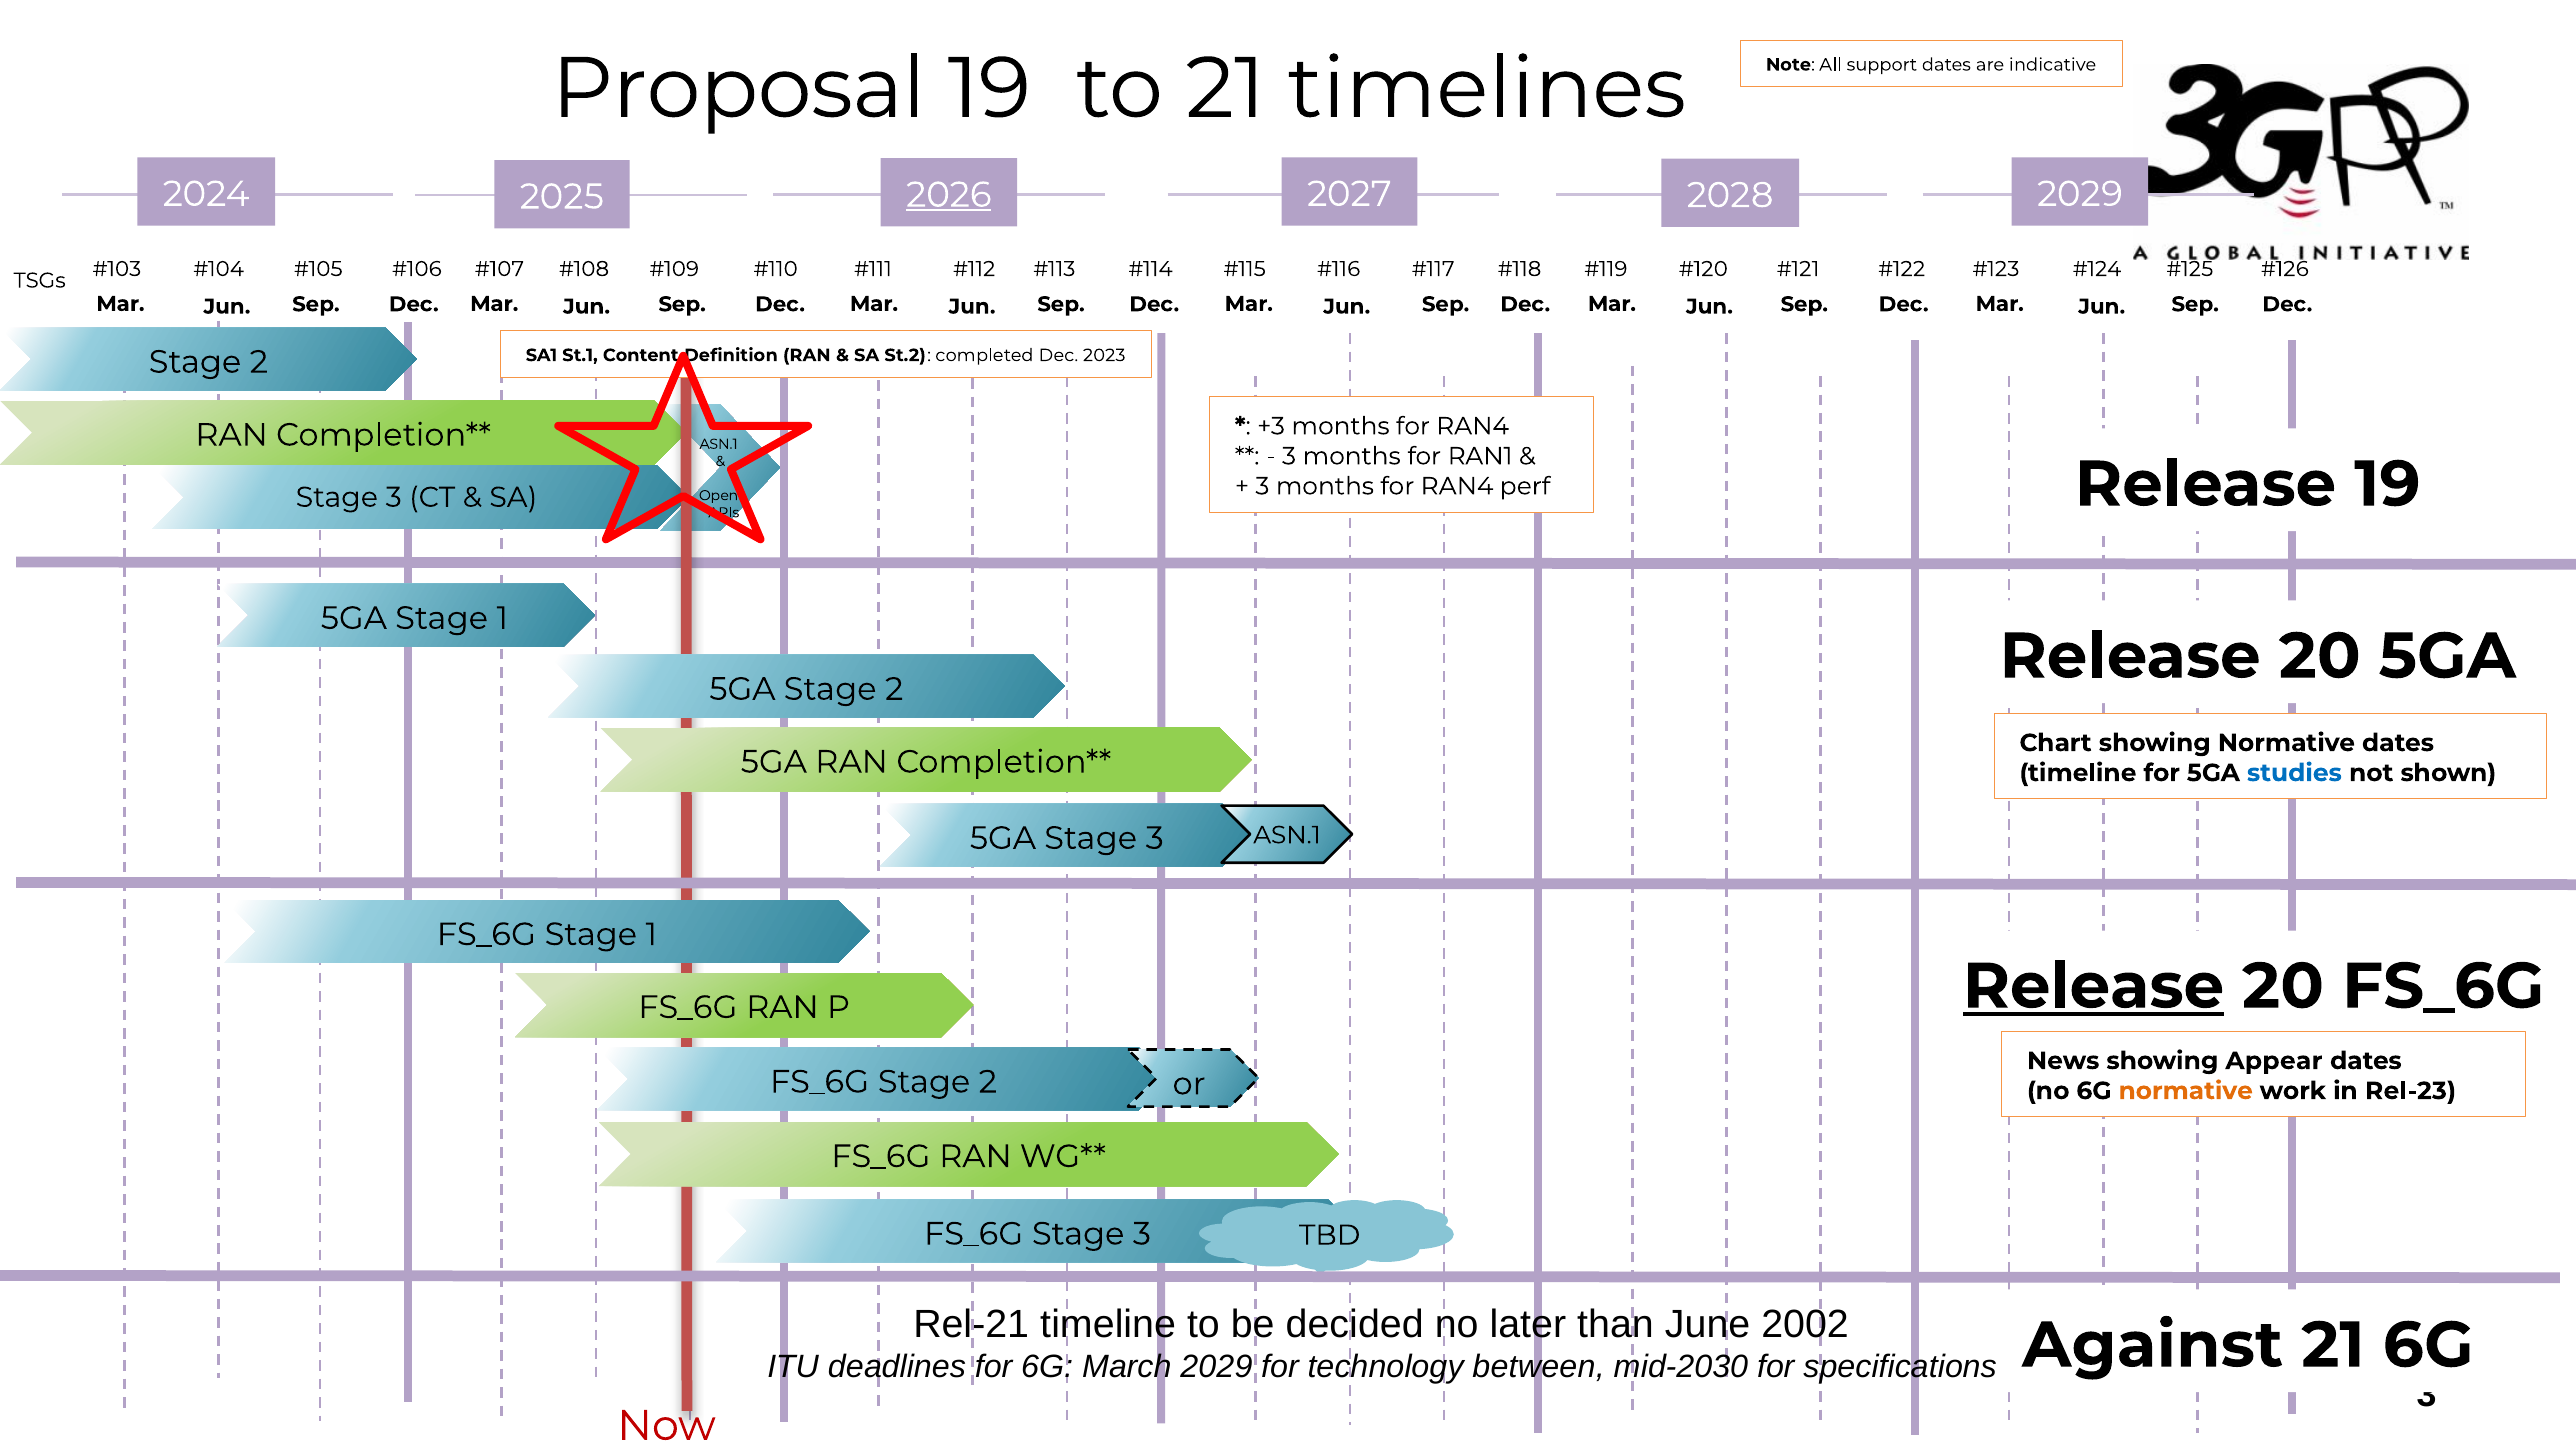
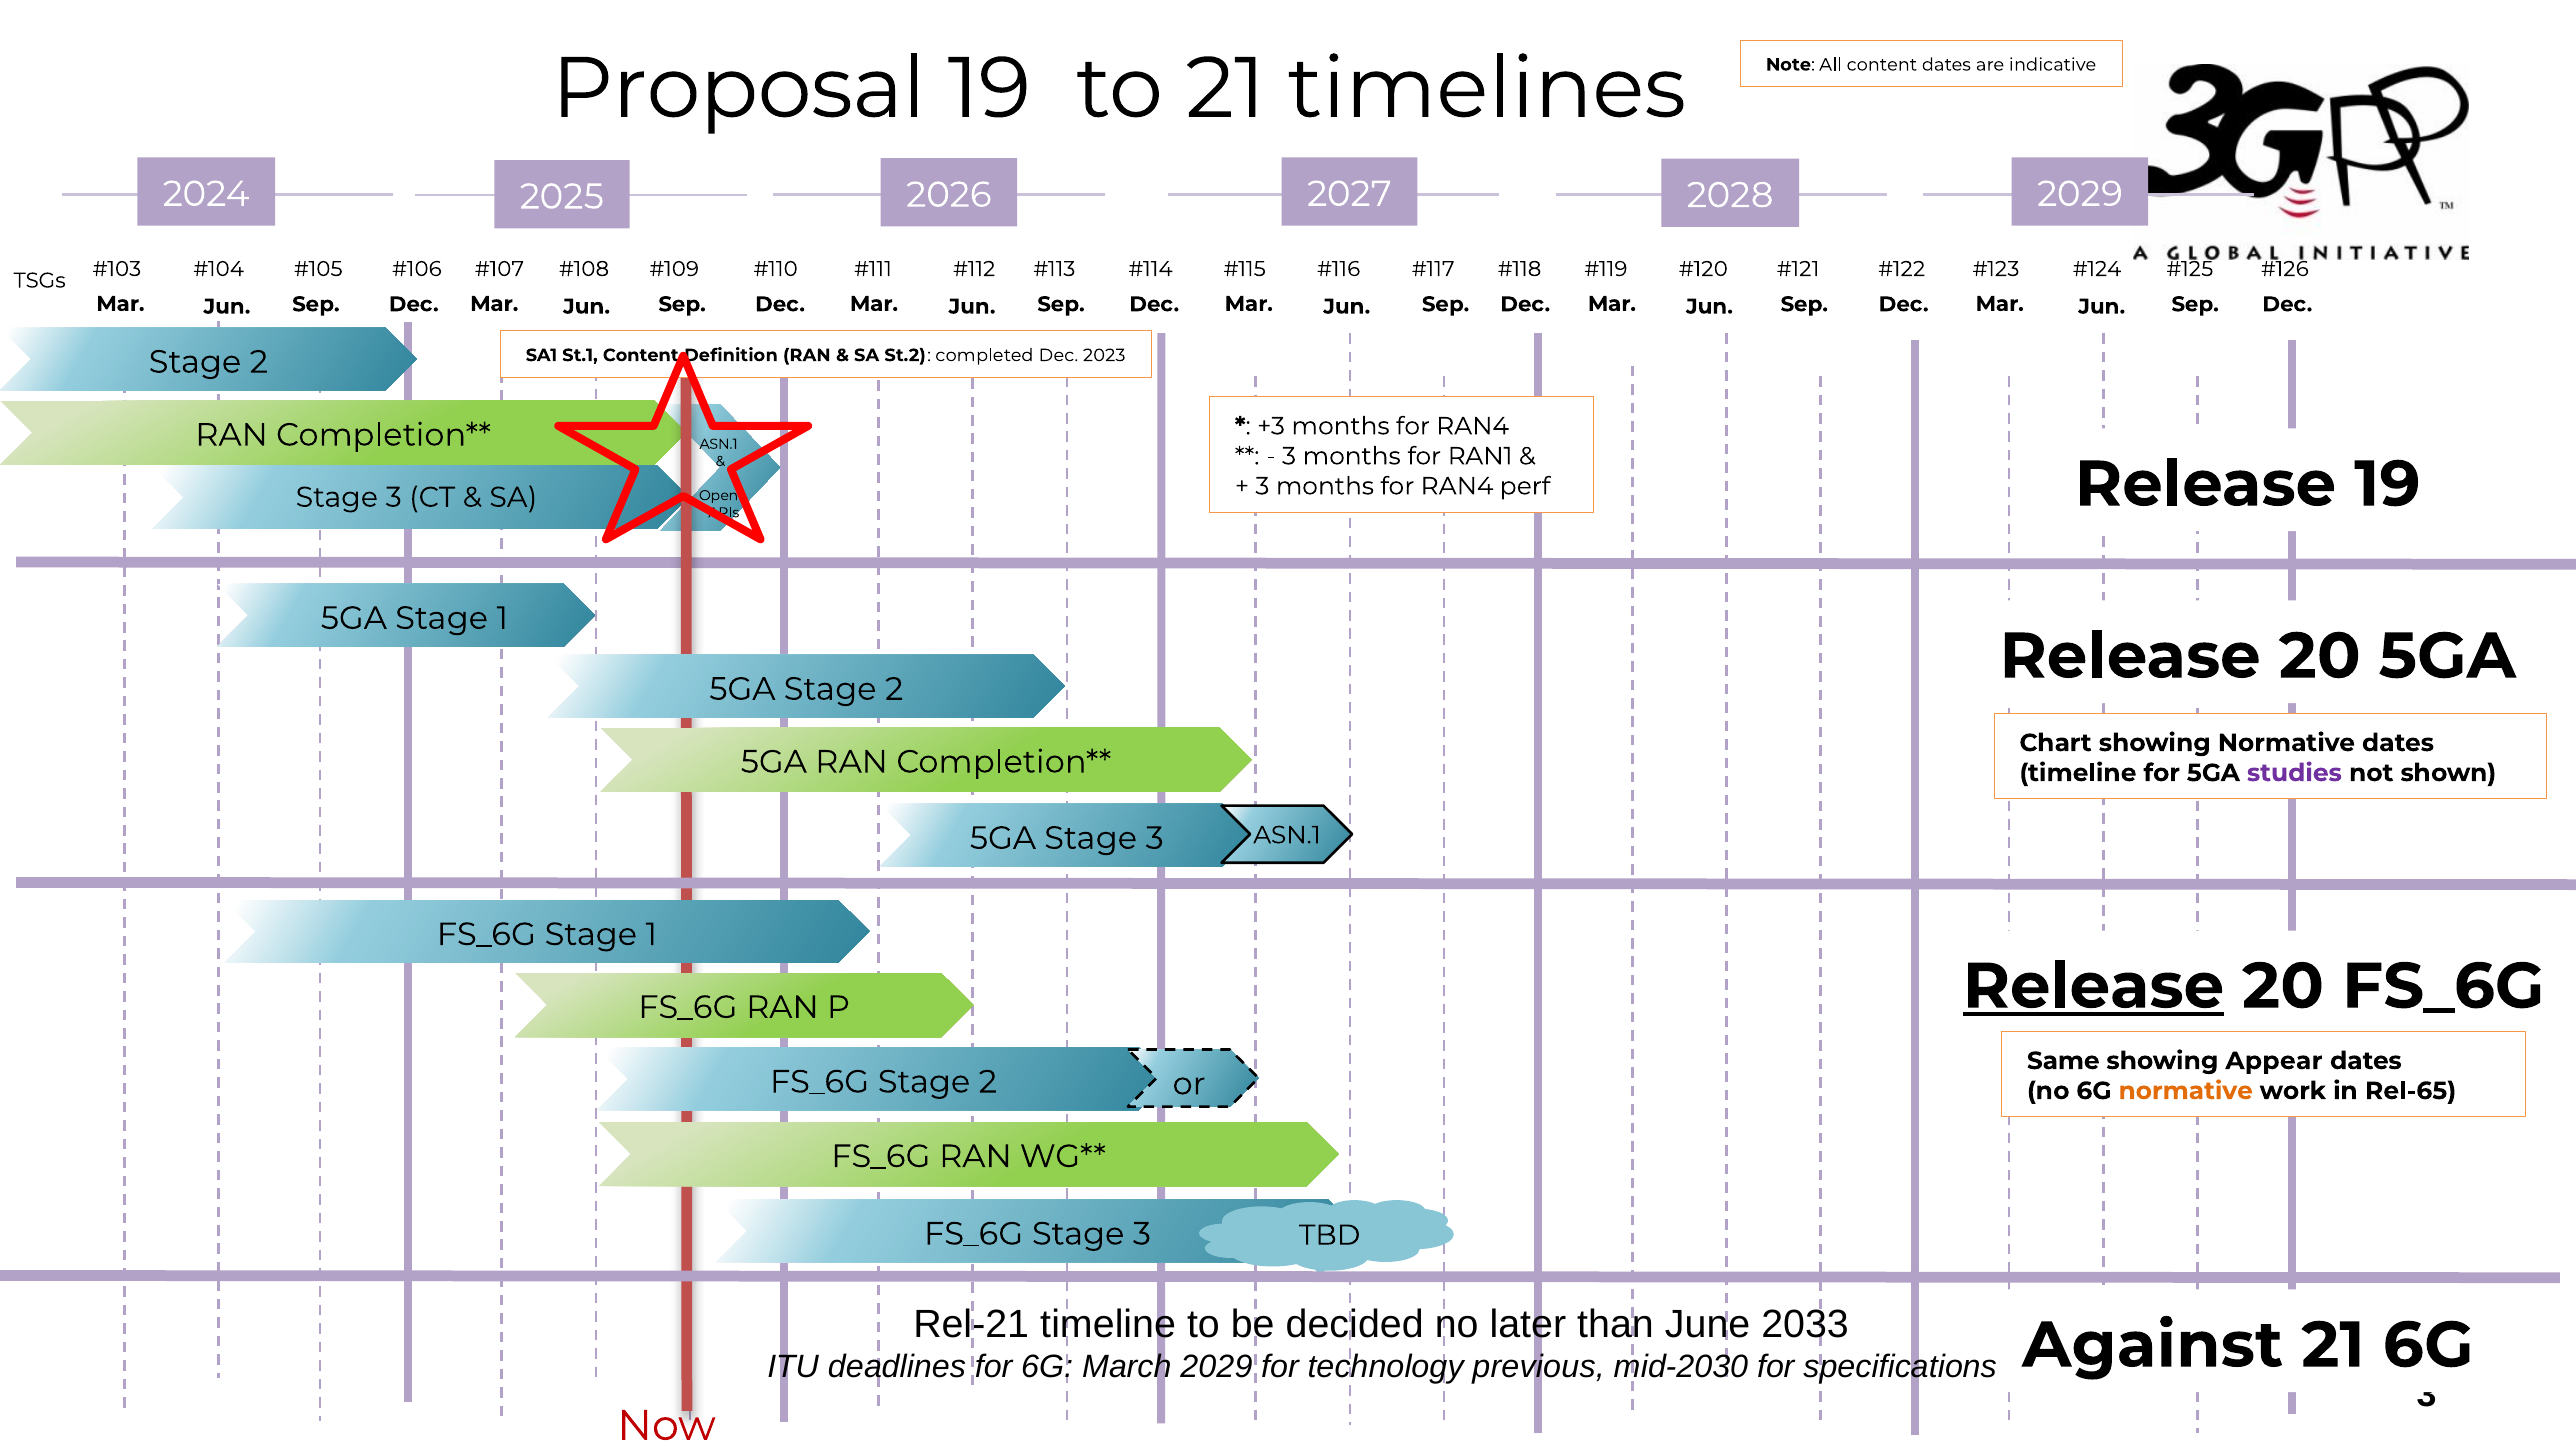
All support: support -> content
2026 underline: present -> none
studies colour: blue -> purple
News: News -> Same
Rel-23: Rel-23 -> Rel-65
2002: 2002 -> 2033
between: between -> previous
